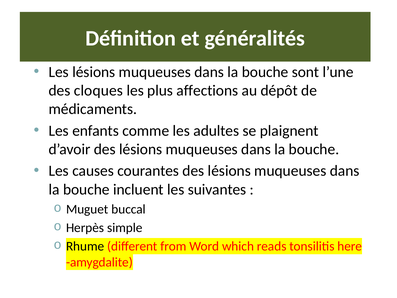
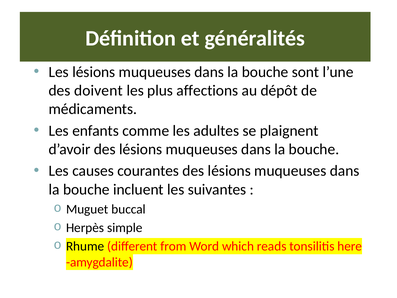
cloques: cloques -> doivent
